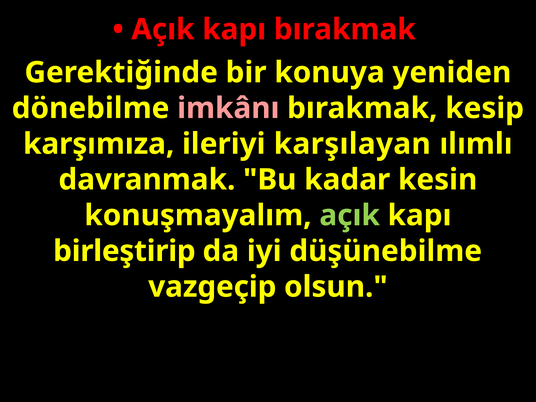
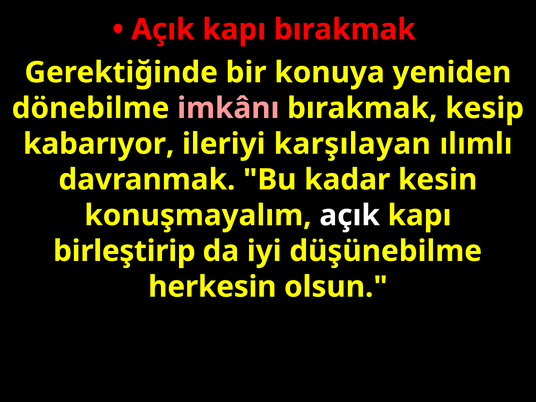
karşımıza: karşımıza -> kabarıyor
açık at (350, 215) colour: light green -> white
vazgeçip: vazgeçip -> herkesin
